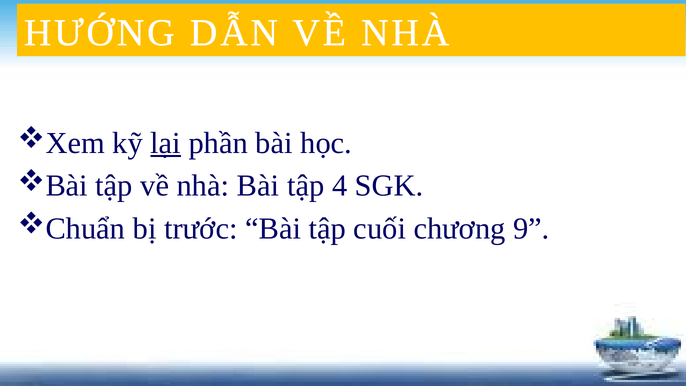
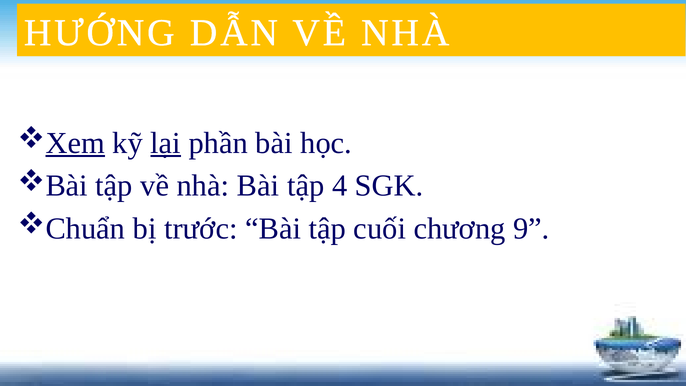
Xem underline: none -> present
